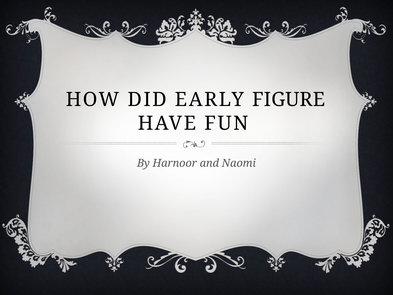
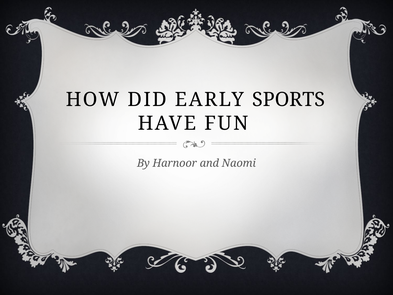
FIGURE: FIGURE -> SPORTS
